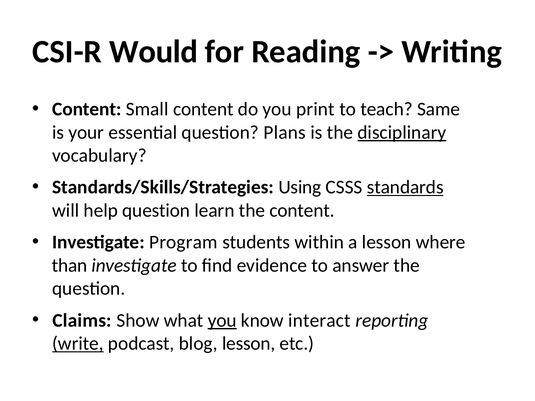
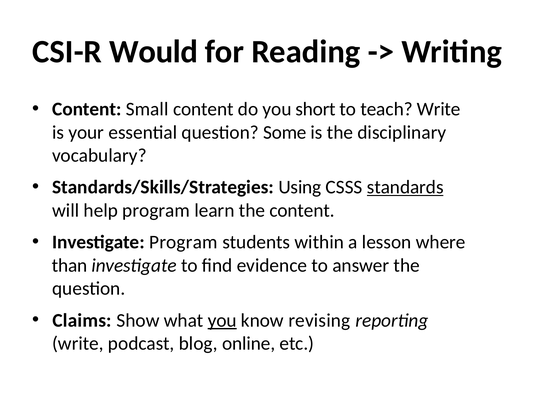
print: print -> short
teach Same: Same -> Write
Plans: Plans -> Some
disciplinary underline: present -> none
help question: question -> program
interact: interact -> revising
write at (78, 344) underline: present -> none
blog lesson: lesson -> online
